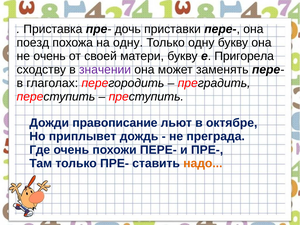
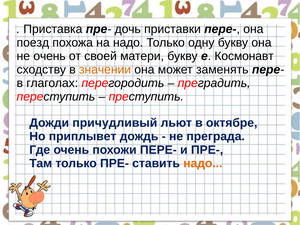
на одну: одну -> надо
Пригорела: Пригорела -> Космонавт
значении colour: purple -> orange
правописание: правописание -> причудливый
